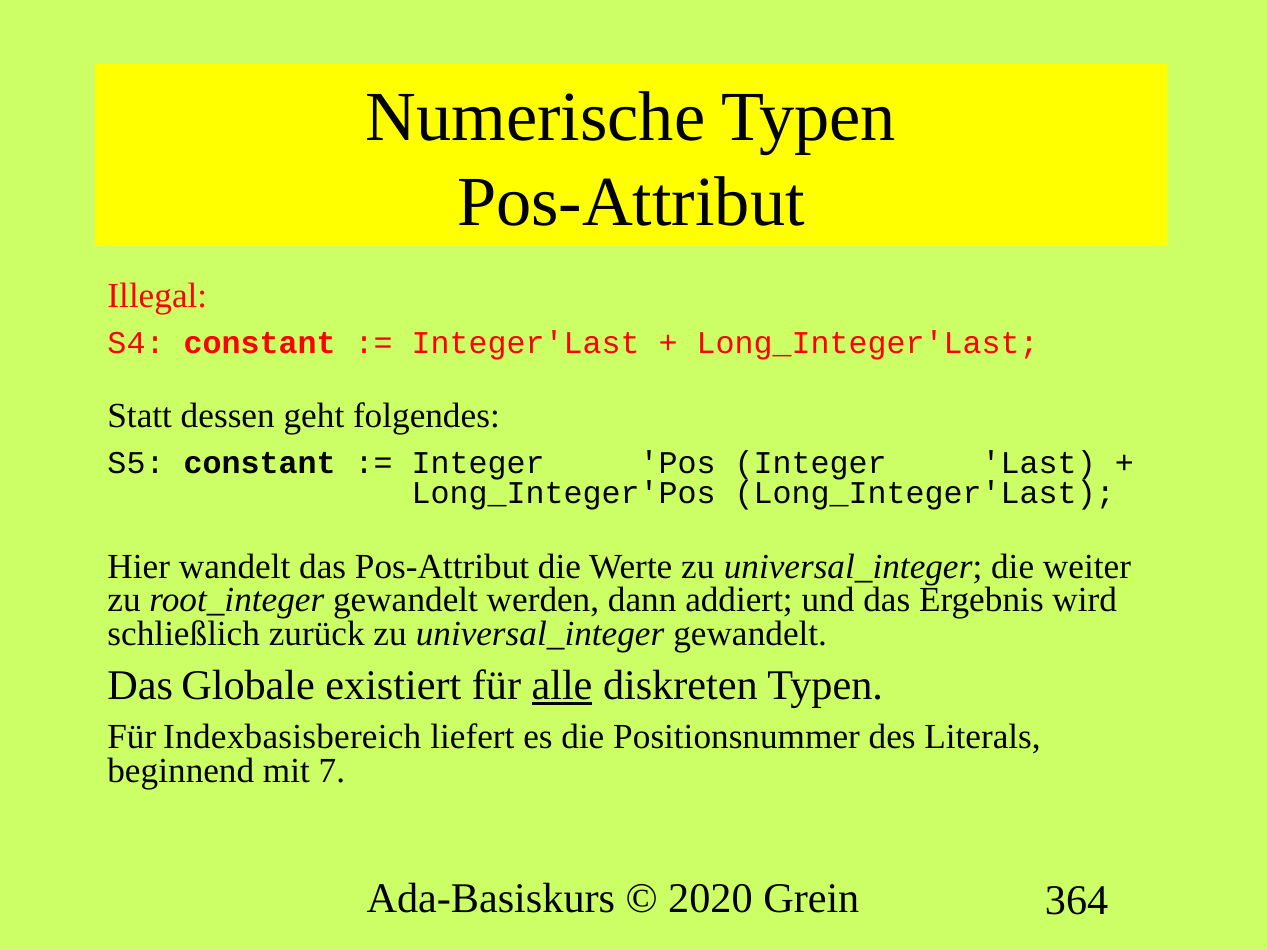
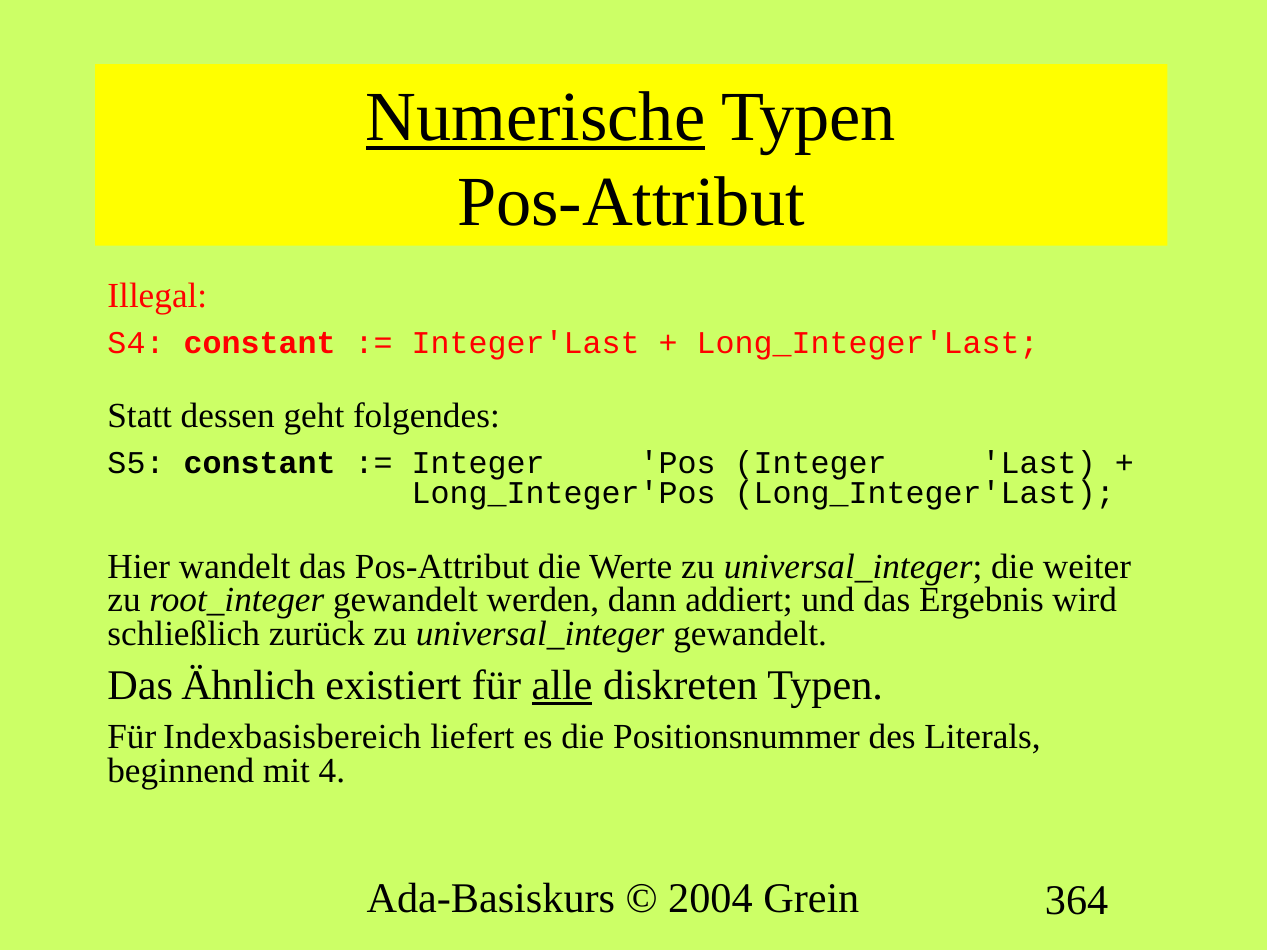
Numerische underline: none -> present
Globale: Globale -> Ähnlich
7: 7 -> 4
2020: 2020 -> 2004
